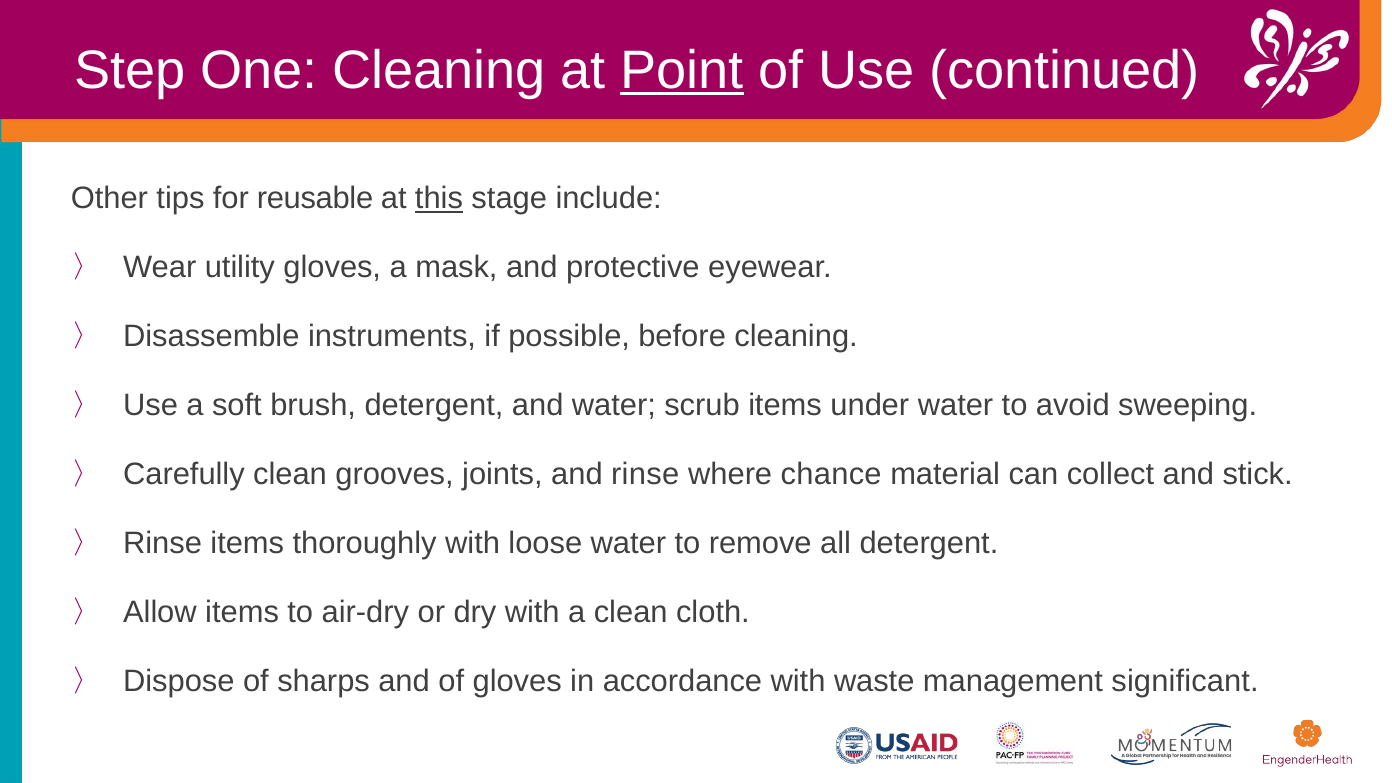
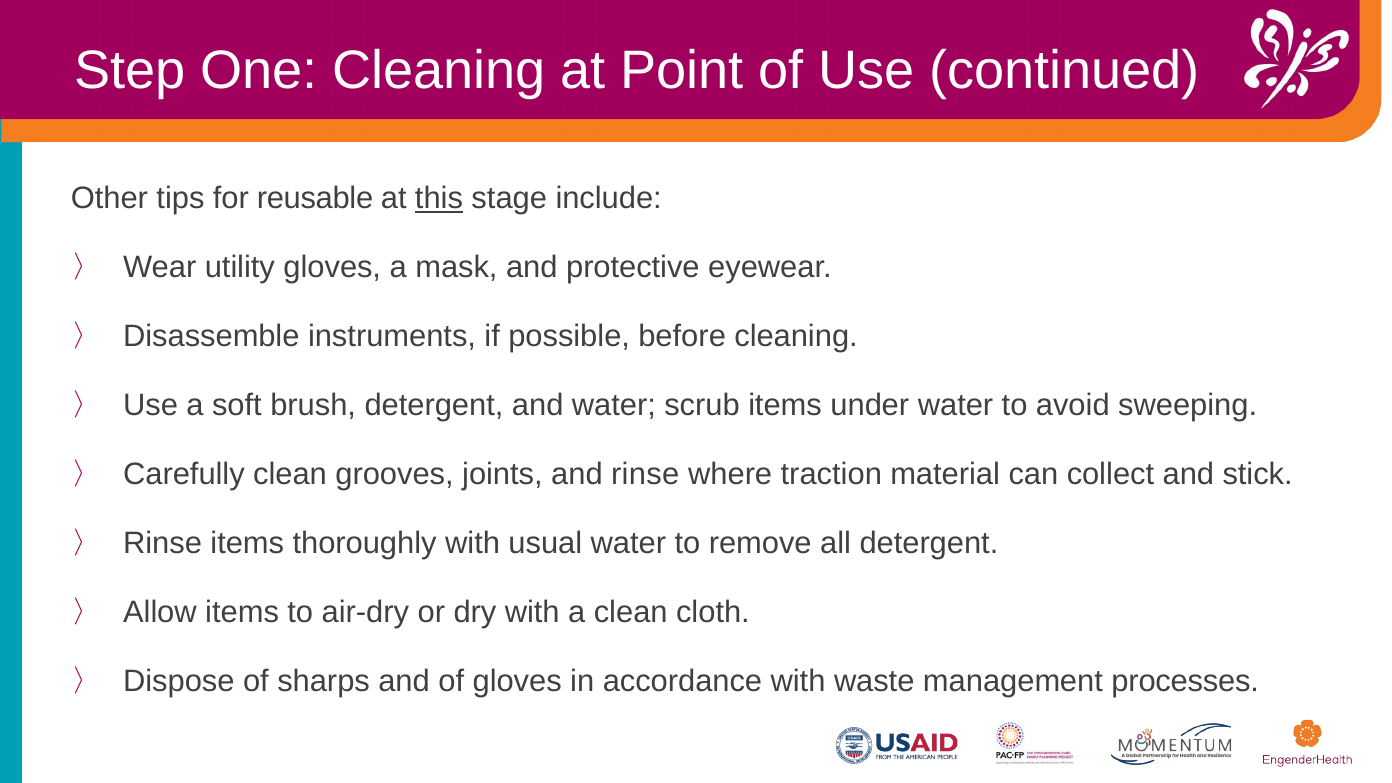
Point underline: present -> none
chance: chance -> traction
loose: loose -> usual
significant: significant -> processes
